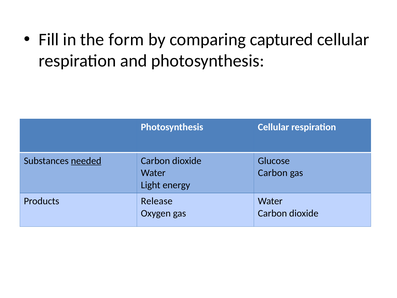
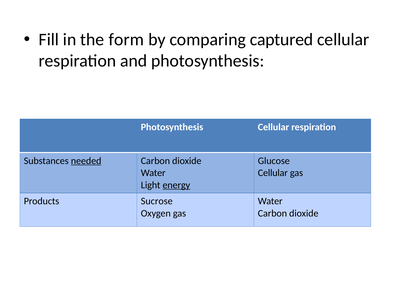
Carbon at (273, 173): Carbon -> Cellular
energy underline: none -> present
Release: Release -> Sucrose
